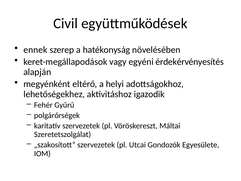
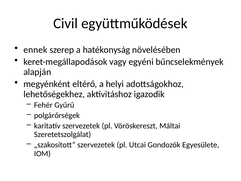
érdekérvényesítés: érdekérvényesítés -> bűncselekmények
